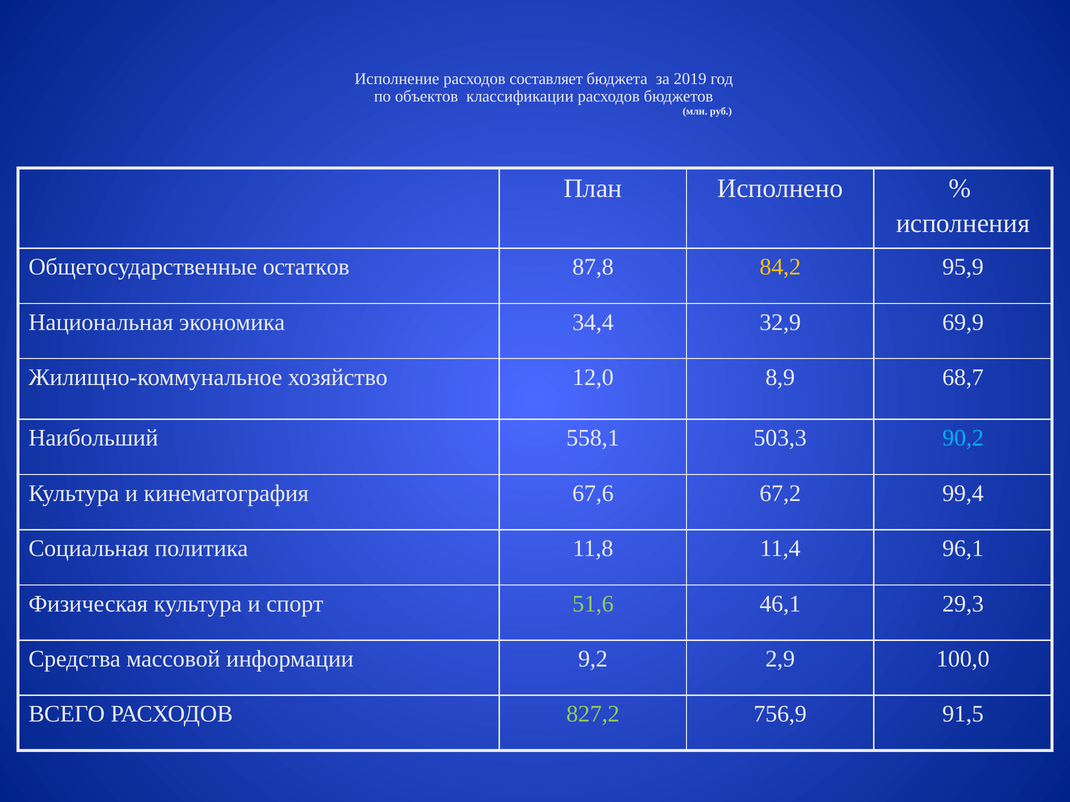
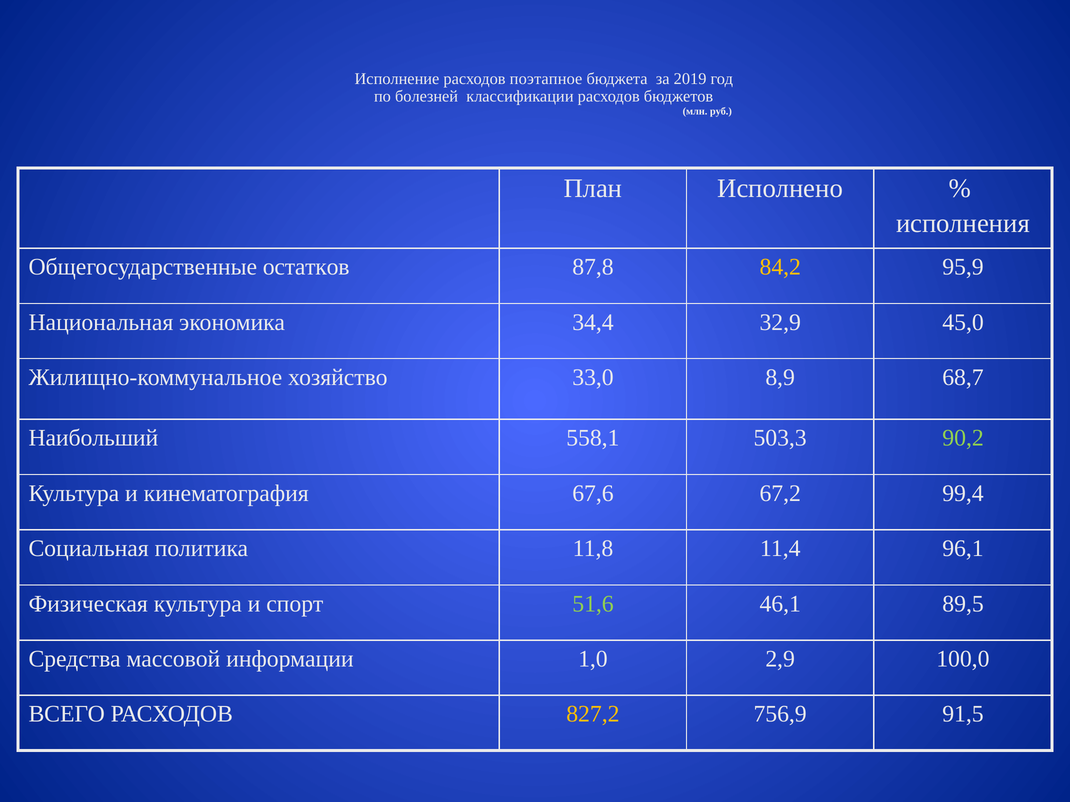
составляет: составляет -> поэтапное
объектов: объектов -> болезней
69,9: 69,9 -> 45,0
12,0: 12,0 -> 33,0
90,2 colour: light blue -> light green
29,3: 29,3 -> 89,5
9,2: 9,2 -> 1,0
827,2 colour: light green -> yellow
